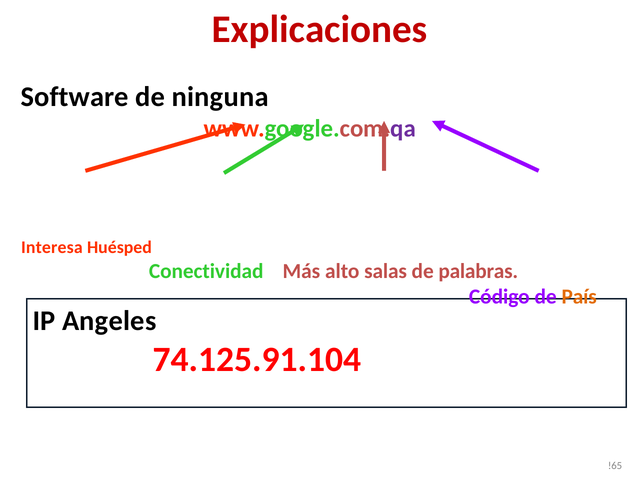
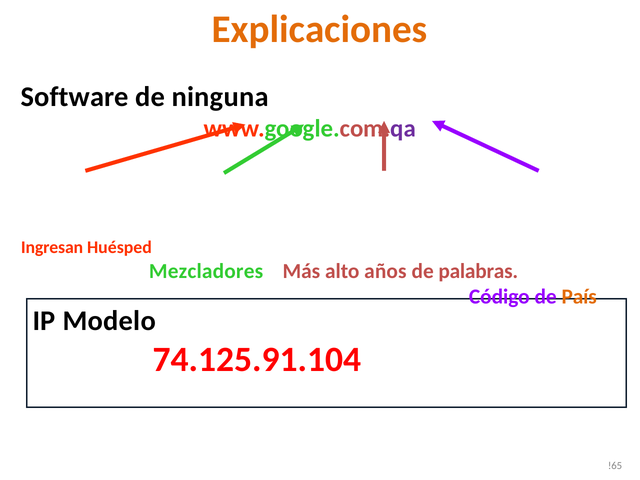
Explicaciones colour: red -> orange
Interesa: Interesa -> Ingresan
Conectividad: Conectividad -> Mezcladores
salas: salas -> años
Angeles: Angeles -> Modelo
